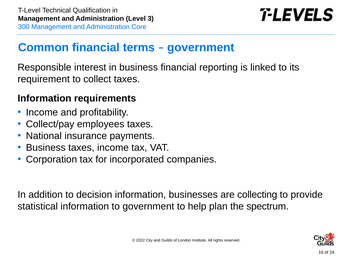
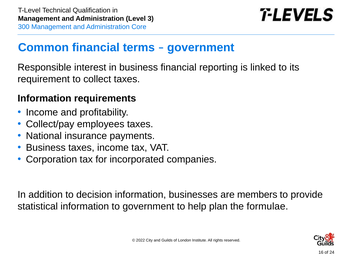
collecting: collecting -> members
spectrum: spectrum -> formulae
